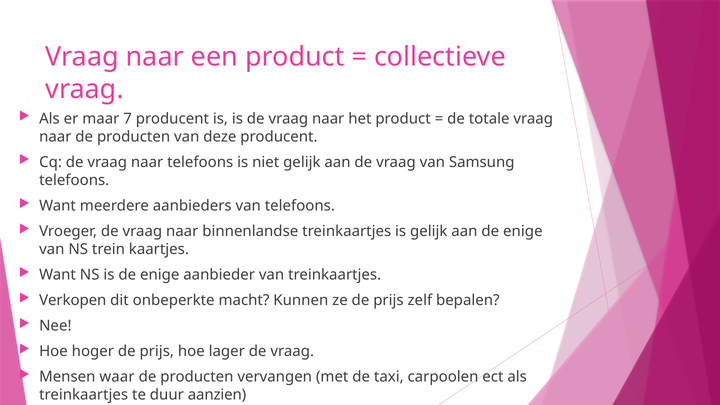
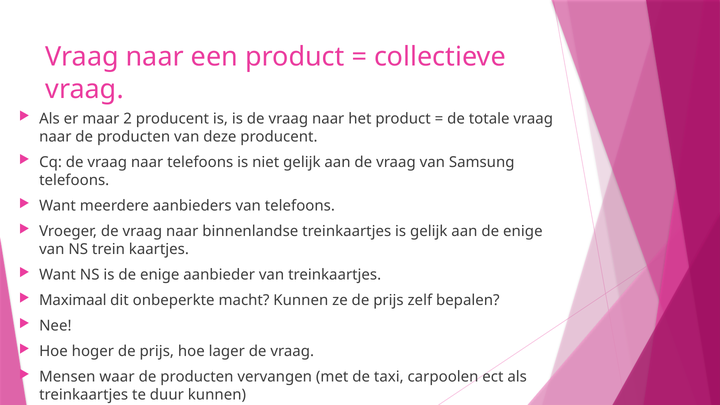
7: 7 -> 2
Verkopen: Verkopen -> Maximaal
duur aanzien: aanzien -> kunnen
